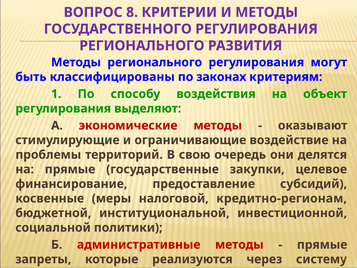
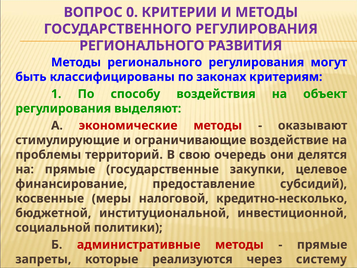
8: 8 -> 0
кредитно-регионам: кредитно-регионам -> кредитно-несколько
